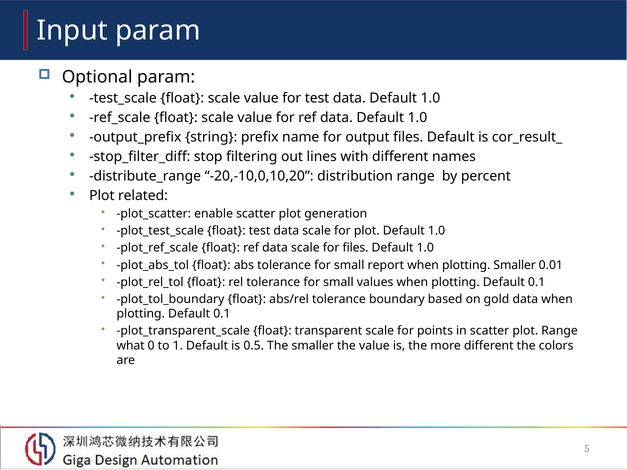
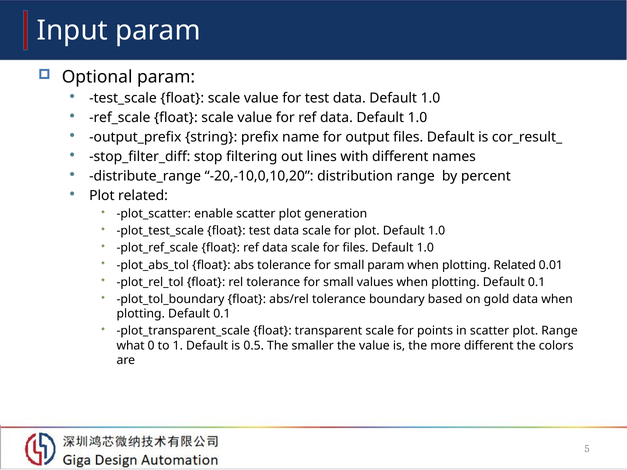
small report: report -> param
plotting Smaller: Smaller -> Related
